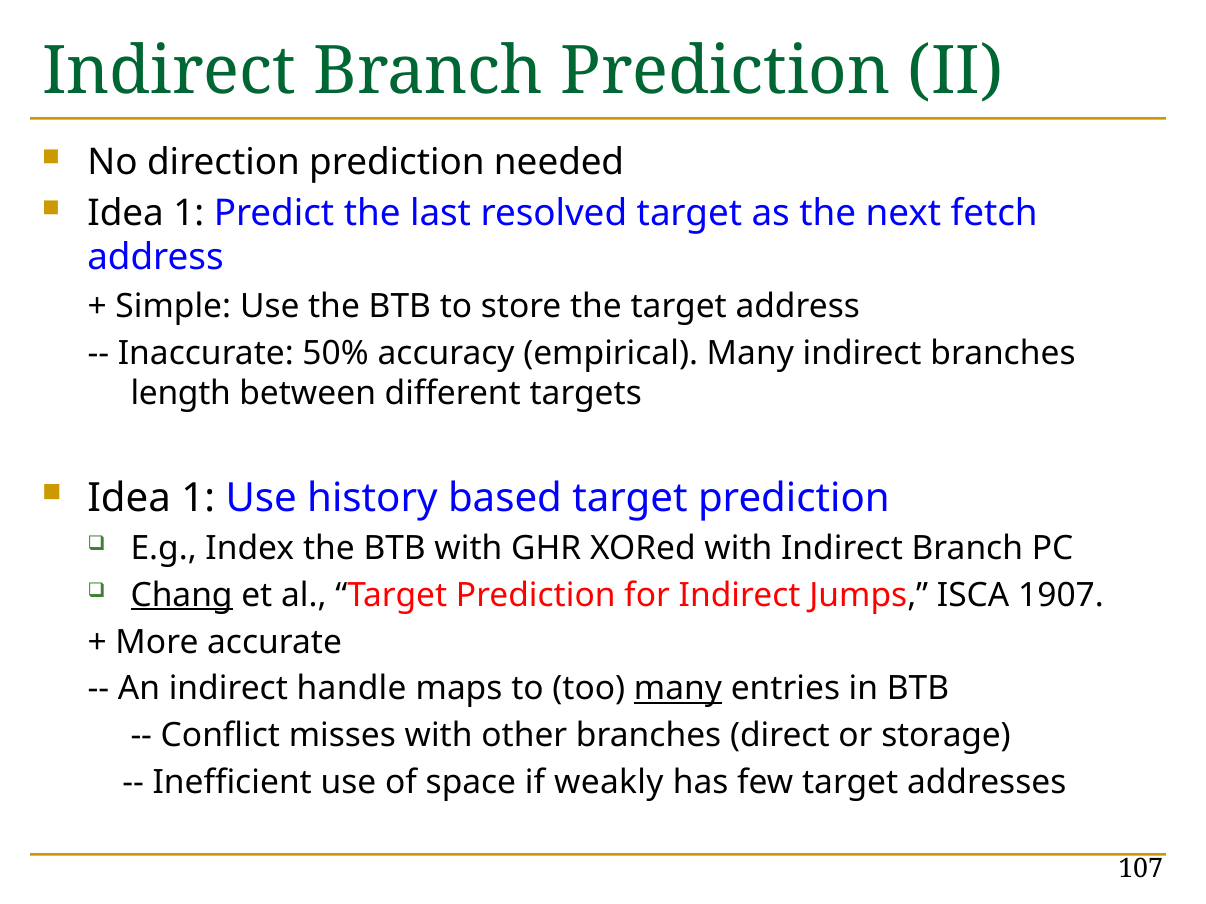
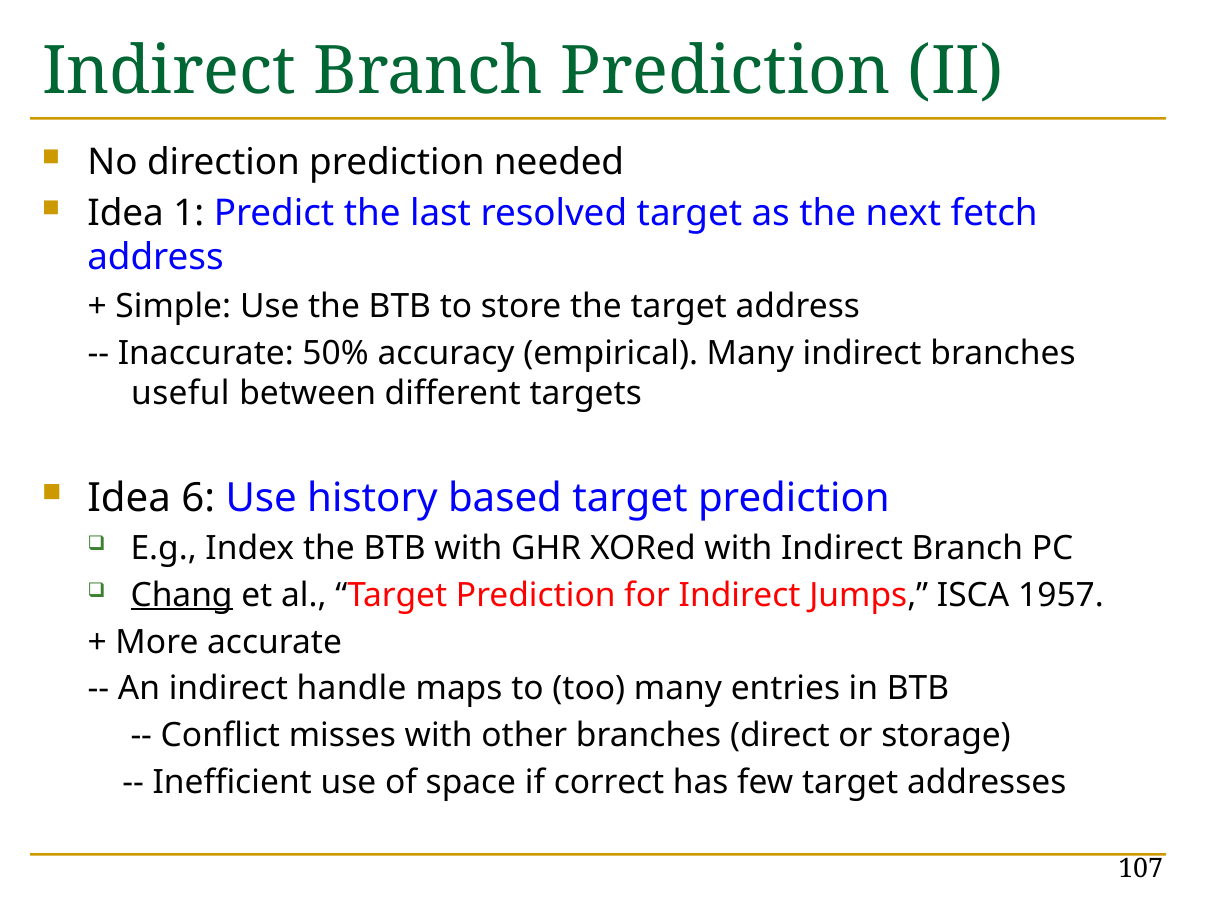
length: length -> useful
1 at (198, 498): 1 -> 6
1907: 1907 -> 1957
many at (678, 689) underline: present -> none
weakly: weakly -> correct
